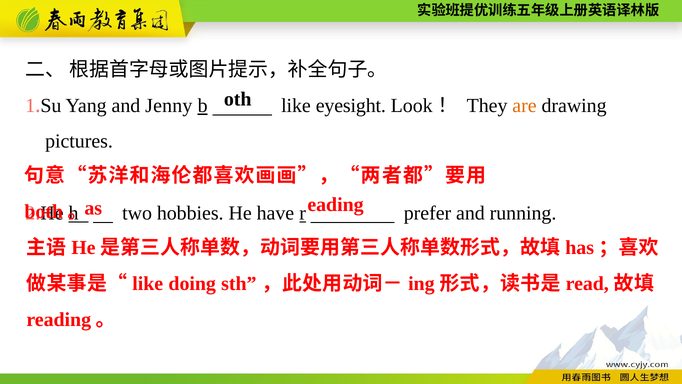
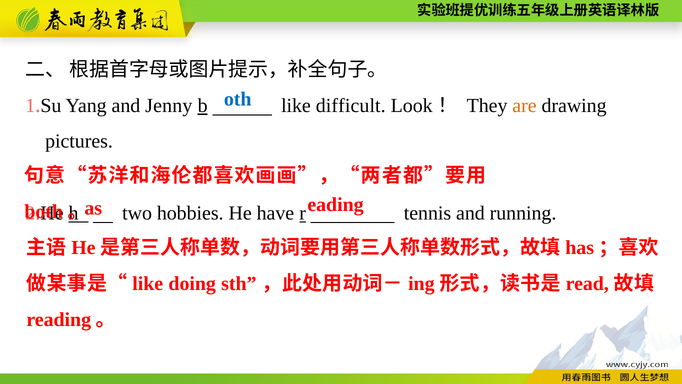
oth colour: black -> blue
eyesight: eyesight -> difficult
prefer: prefer -> tennis
